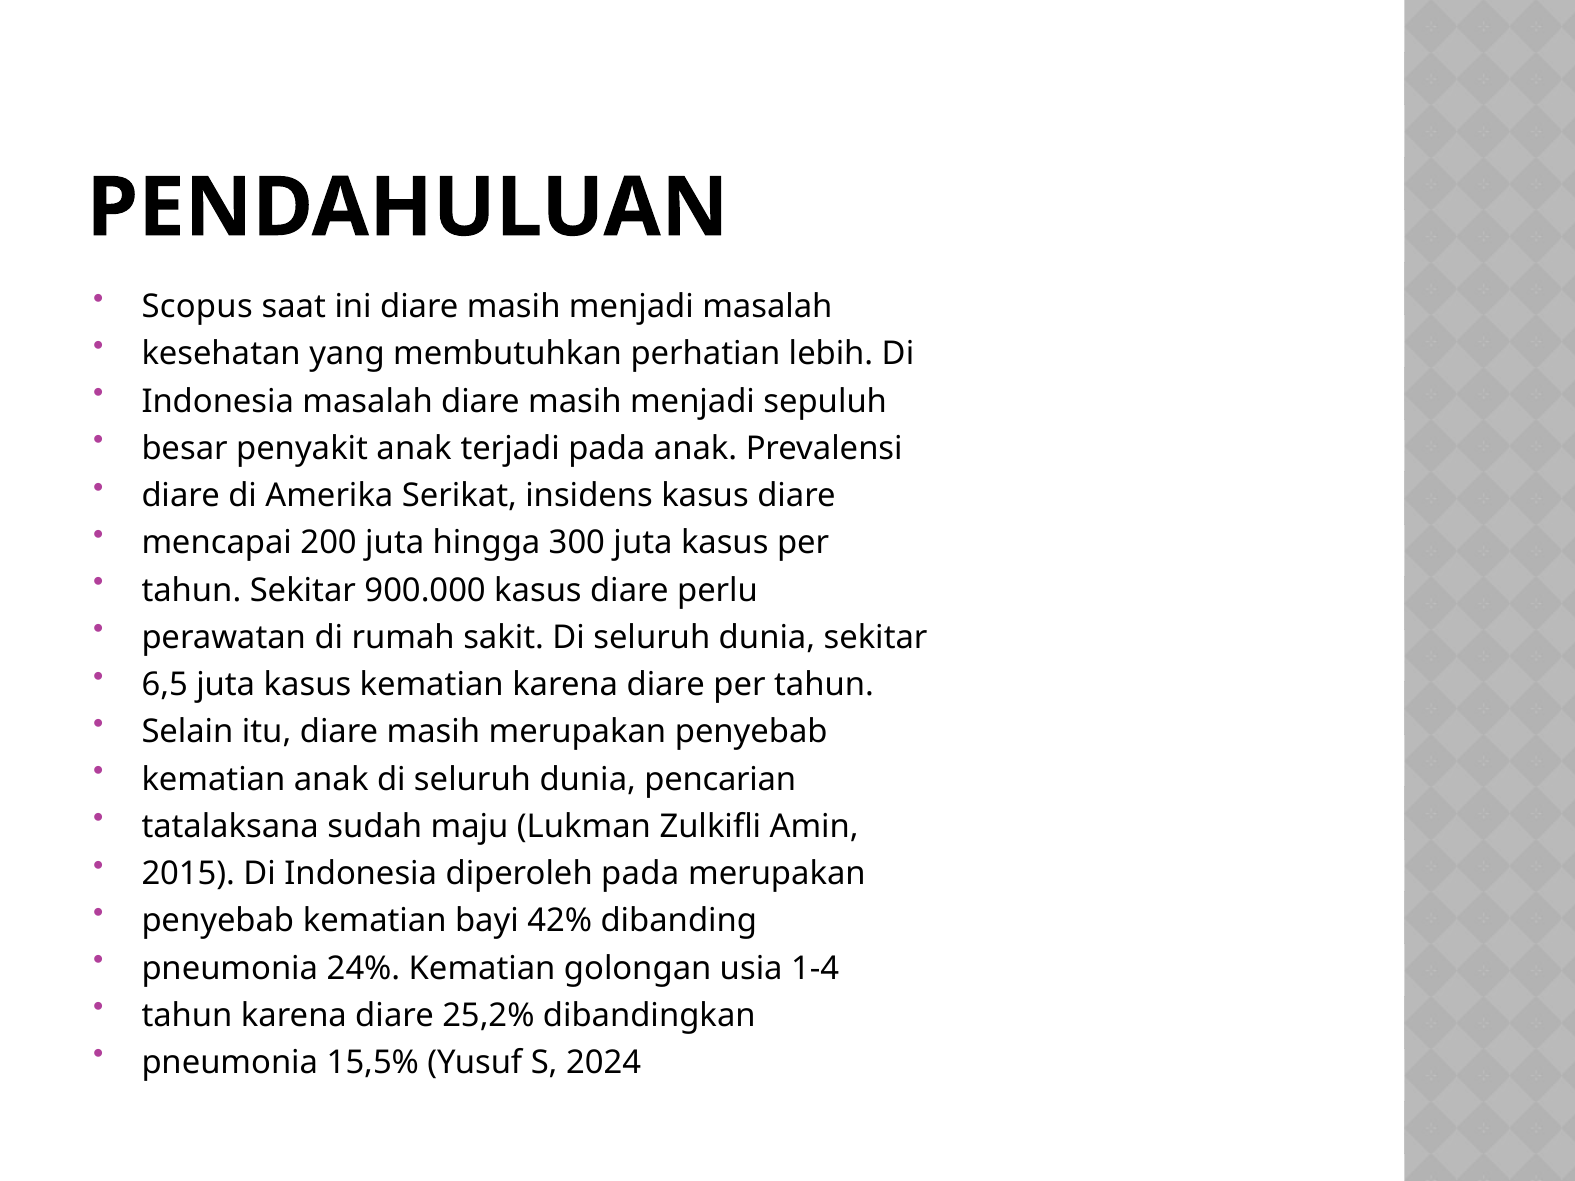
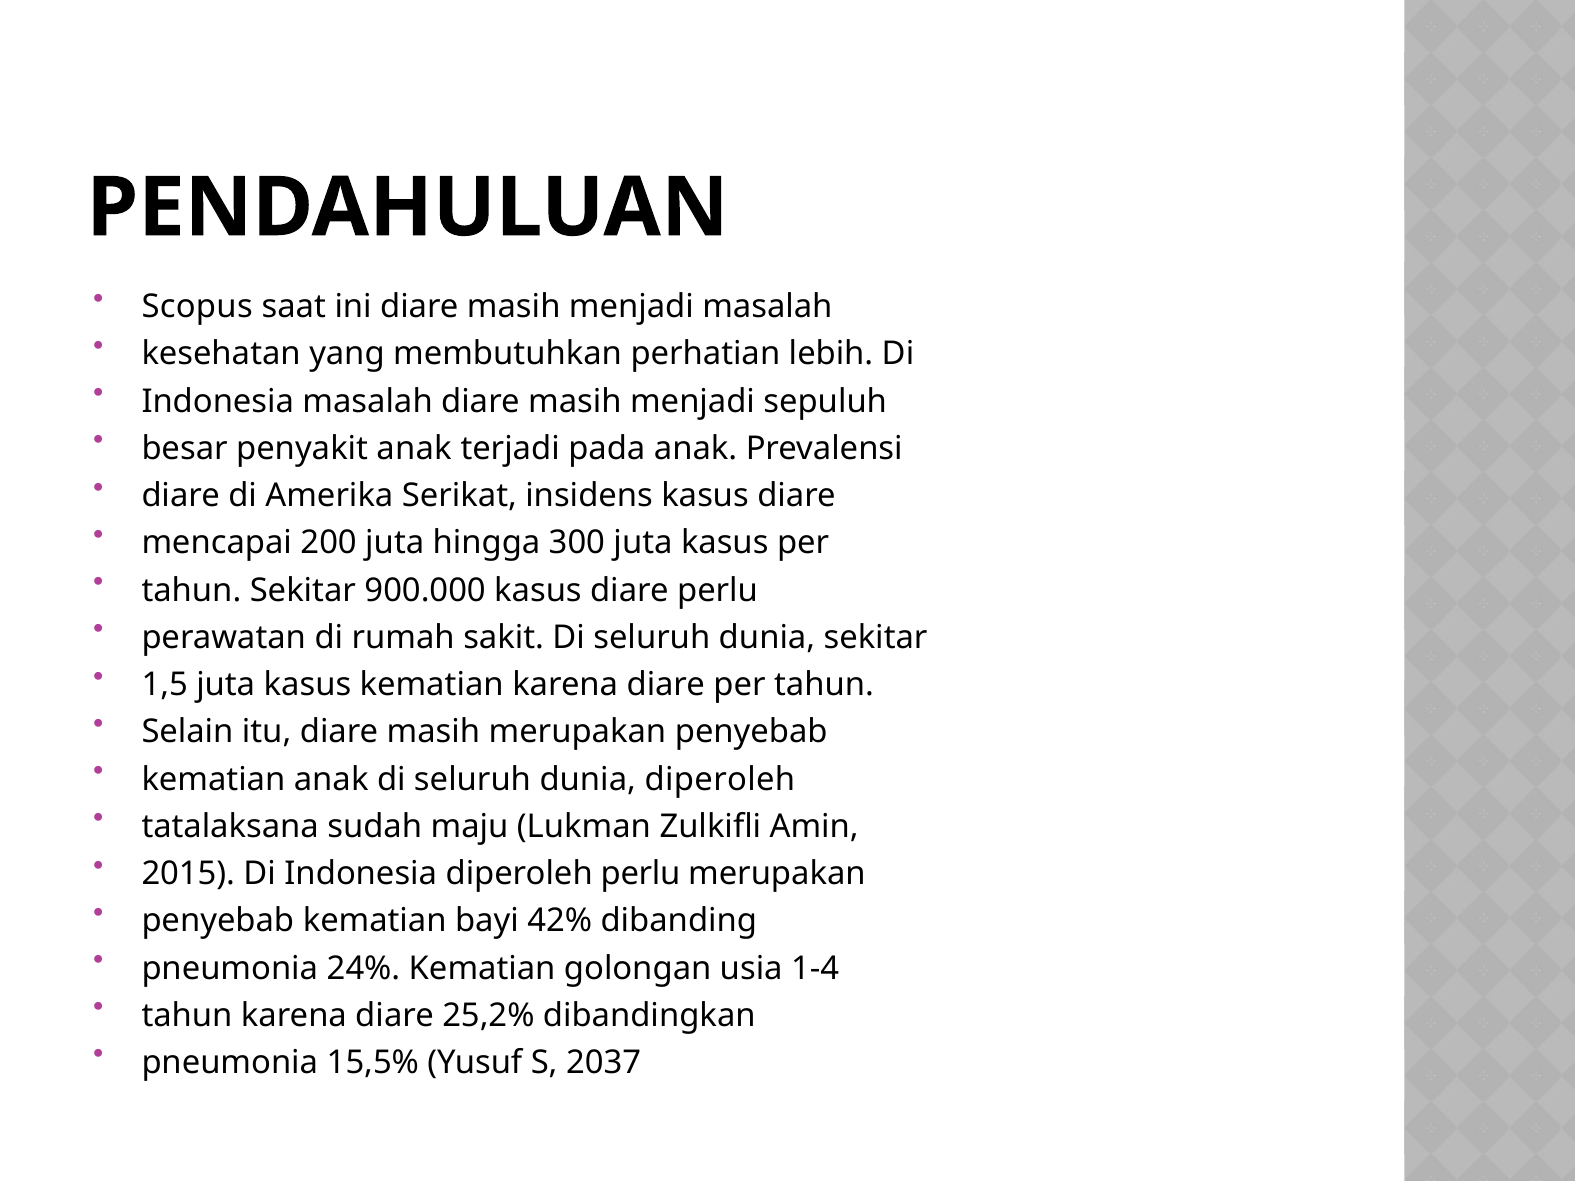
6,5: 6,5 -> 1,5
dunia pencarian: pencarian -> diperoleh
diperoleh pada: pada -> perlu
2024: 2024 -> 2037
